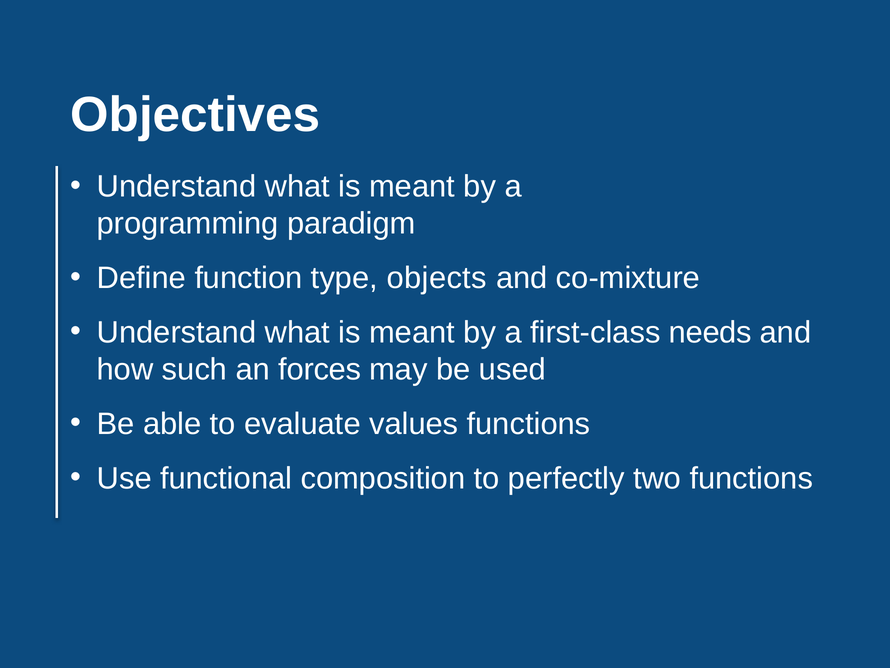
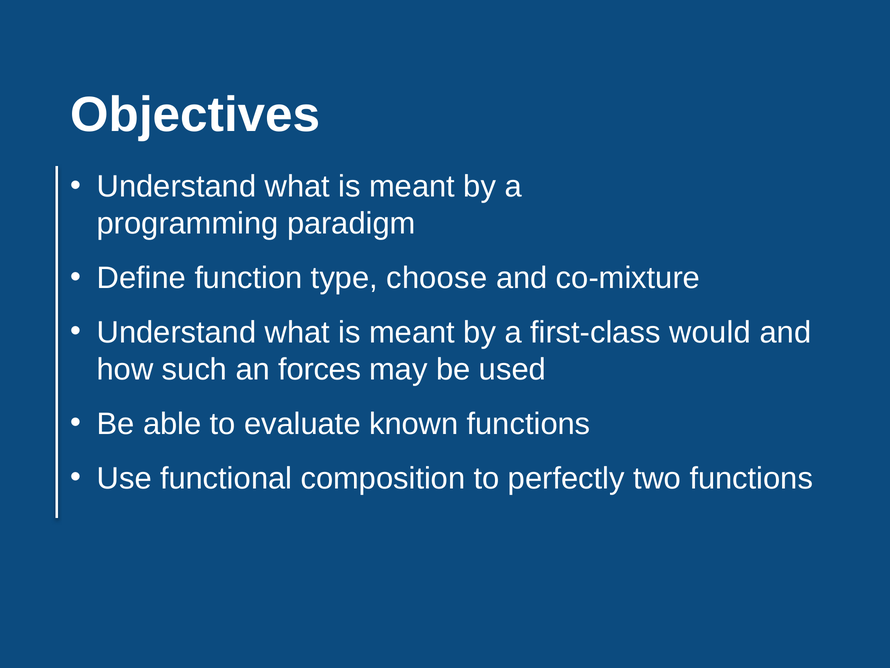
objects: objects -> choose
needs: needs -> would
values: values -> known
